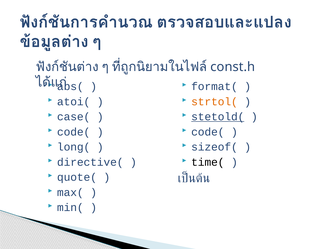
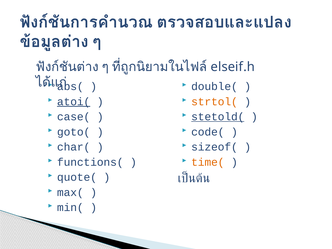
const.h: const.h -> elseif.h
format(: format( -> double(
atoi( underline: none -> present
code( at (74, 132): code( -> goto(
long(: long( -> char(
directive(: directive( -> functions(
time( colour: black -> orange
